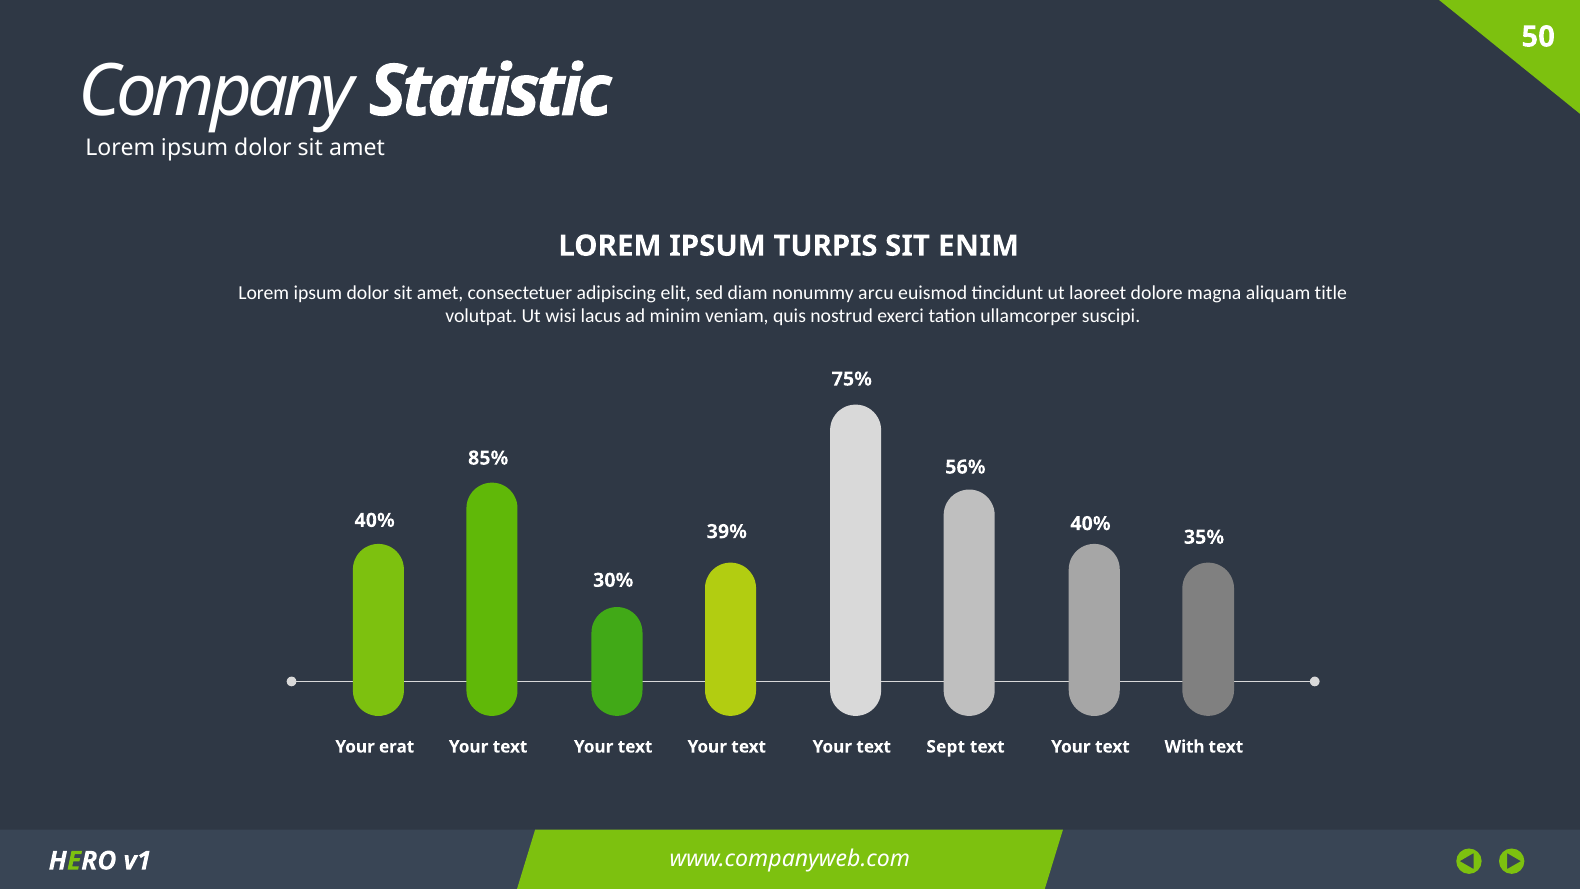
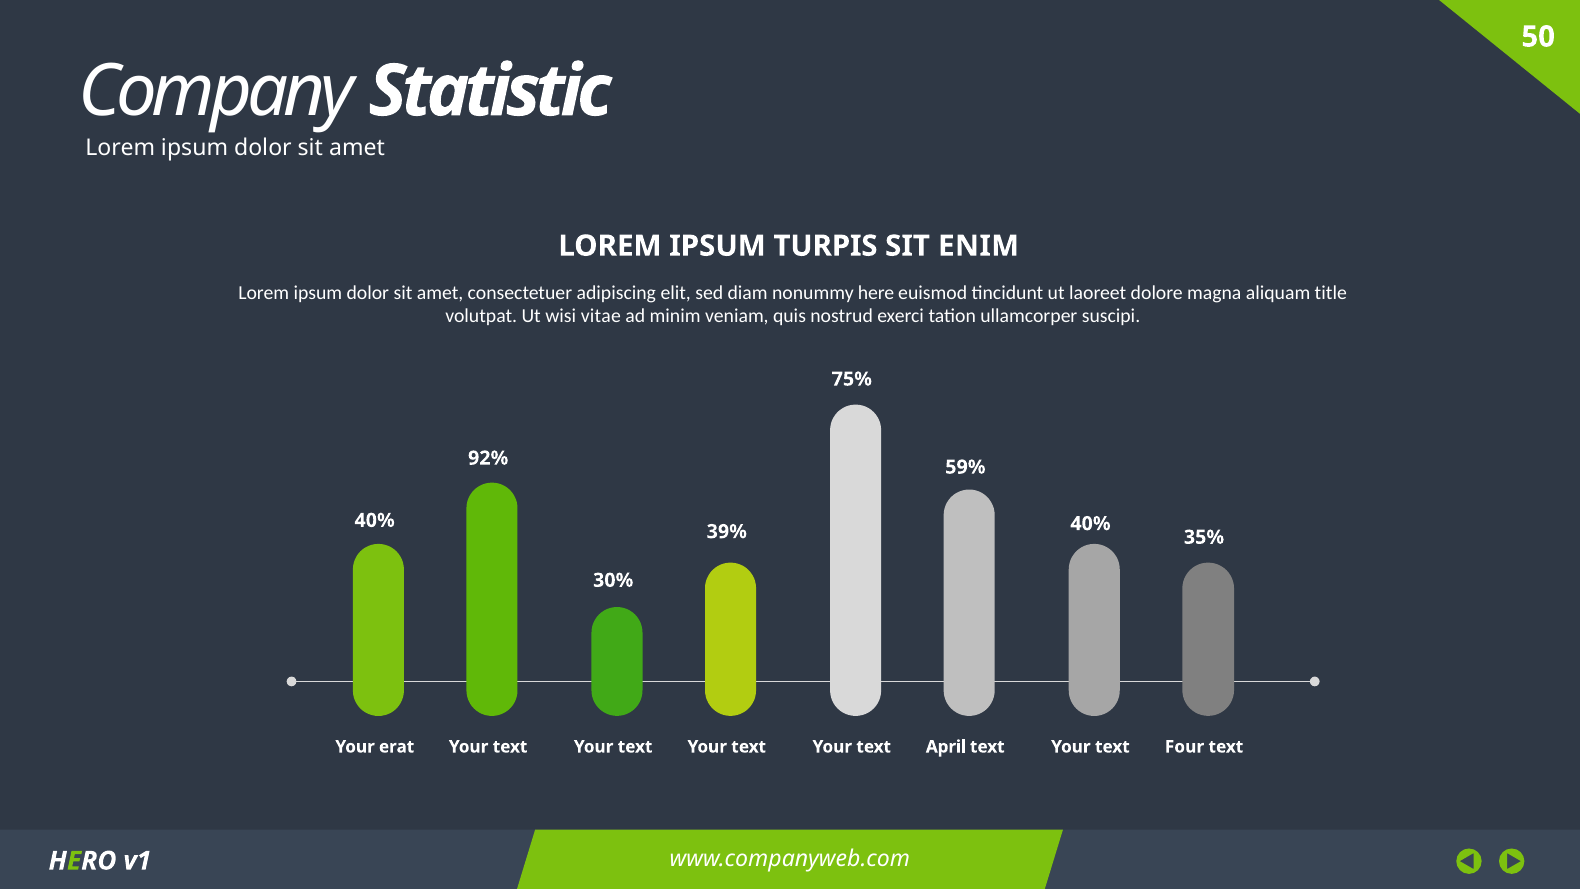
arcu: arcu -> here
lacus: lacus -> vitae
85%: 85% -> 92%
56%: 56% -> 59%
Sept: Sept -> April
With: With -> Four
